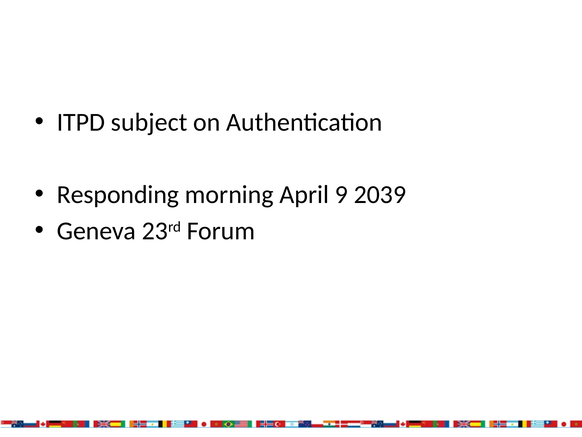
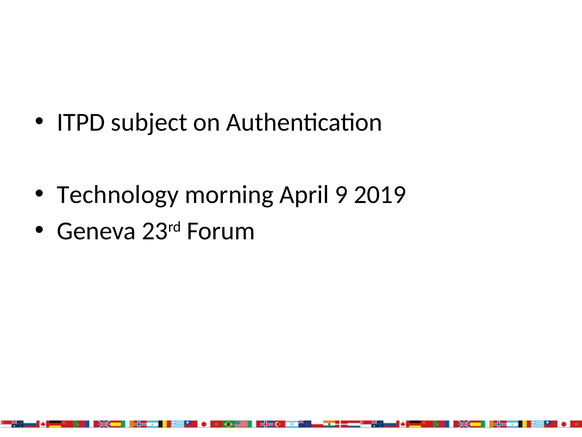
Responding: Responding -> Technology
2039: 2039 -> 2019
